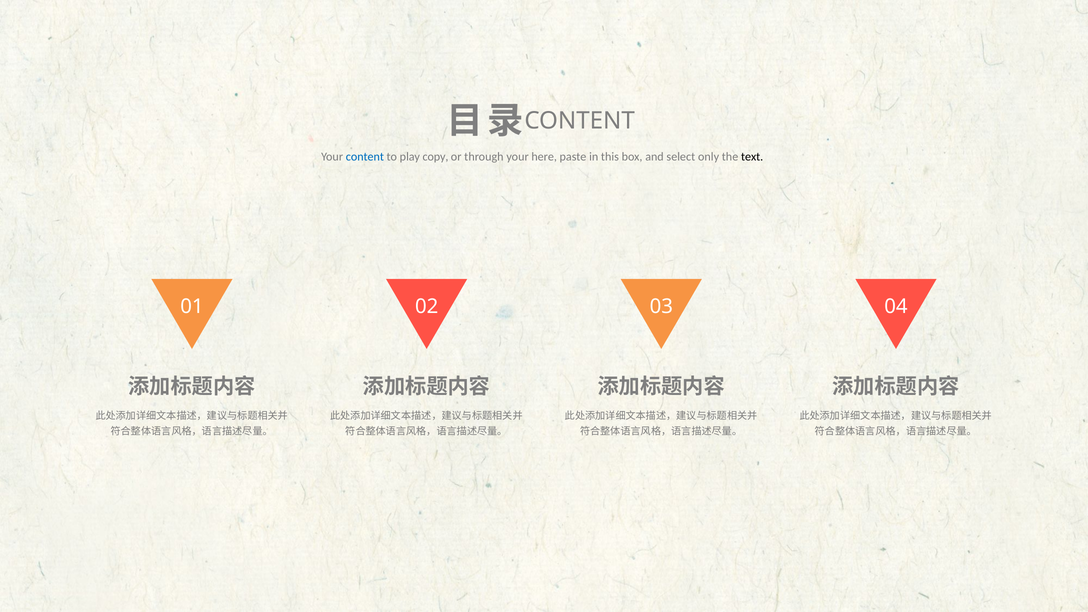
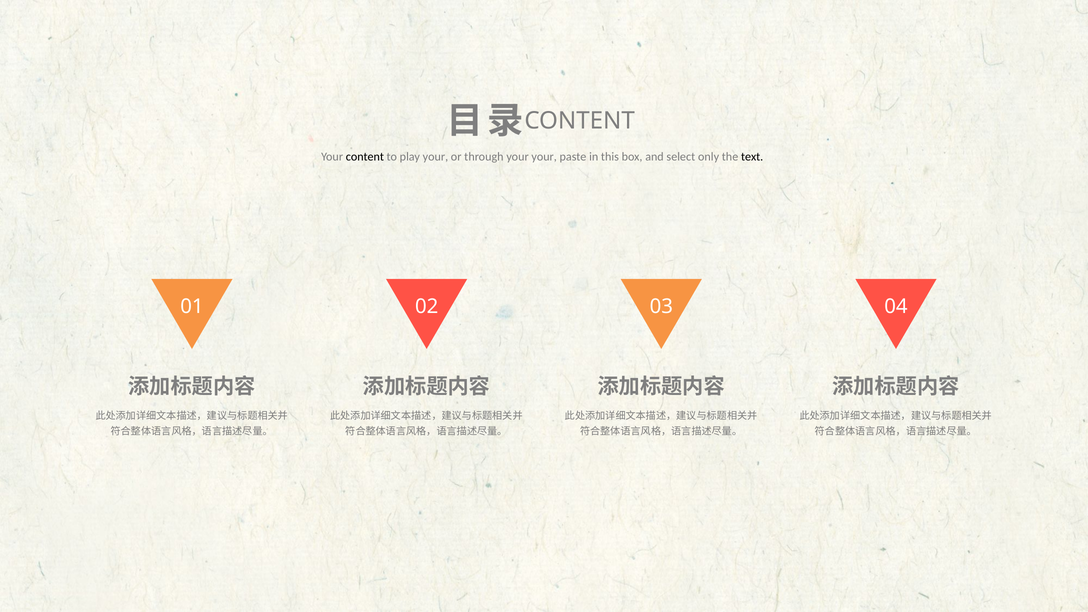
content at (365, 157) colour: blue -> black
play copy: copy -> your
your here: here -> your
